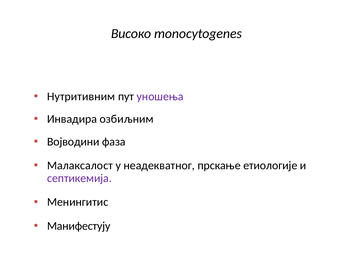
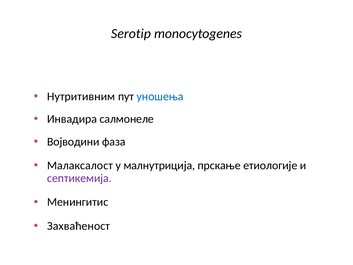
Високо: Високо -> Serotip
уношења colour: purple -> blue
озбиљним: озбиљним -> салмонеле
неадекватног: неадекватног -> малнутриција
Манифестују: Манифестују -> Захваћеност
